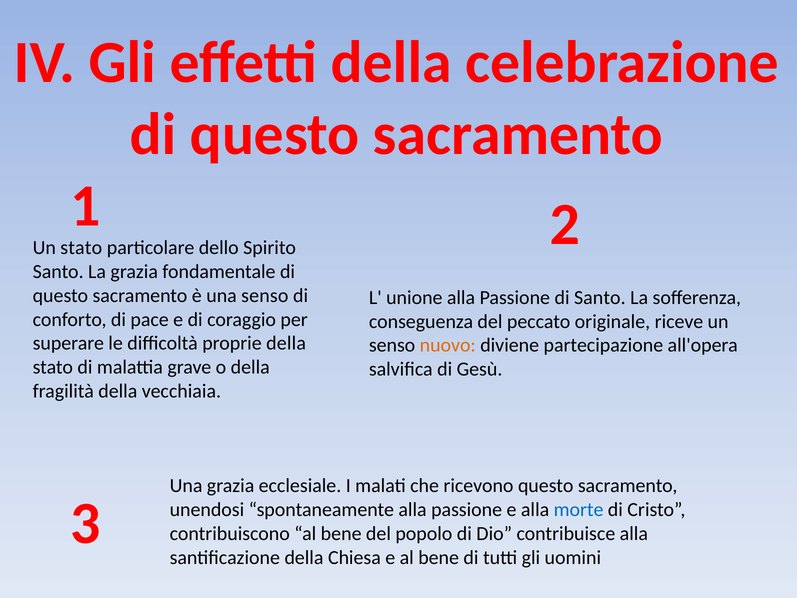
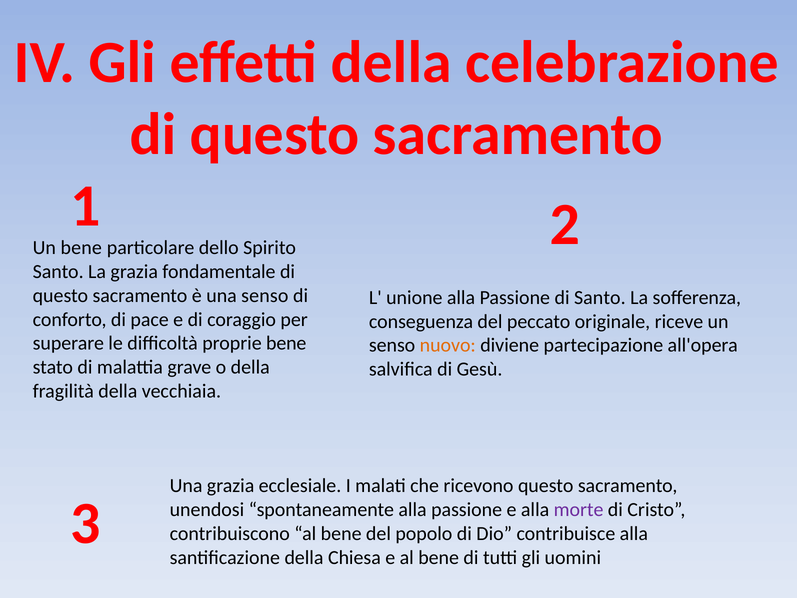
Un stato: stato -> bene
proprie della: della -> bene
morte colour: blue -> purple
